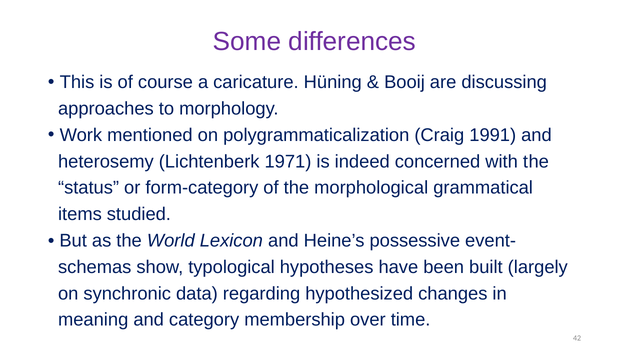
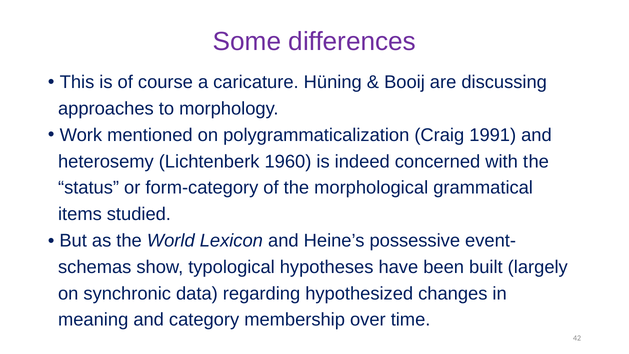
1971: 1971 -> 1960
